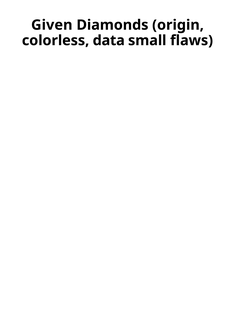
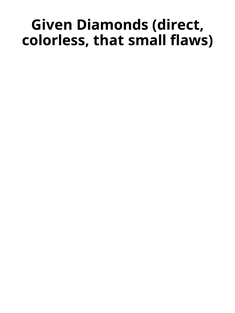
origin: origin -> direct
data: data -> that
